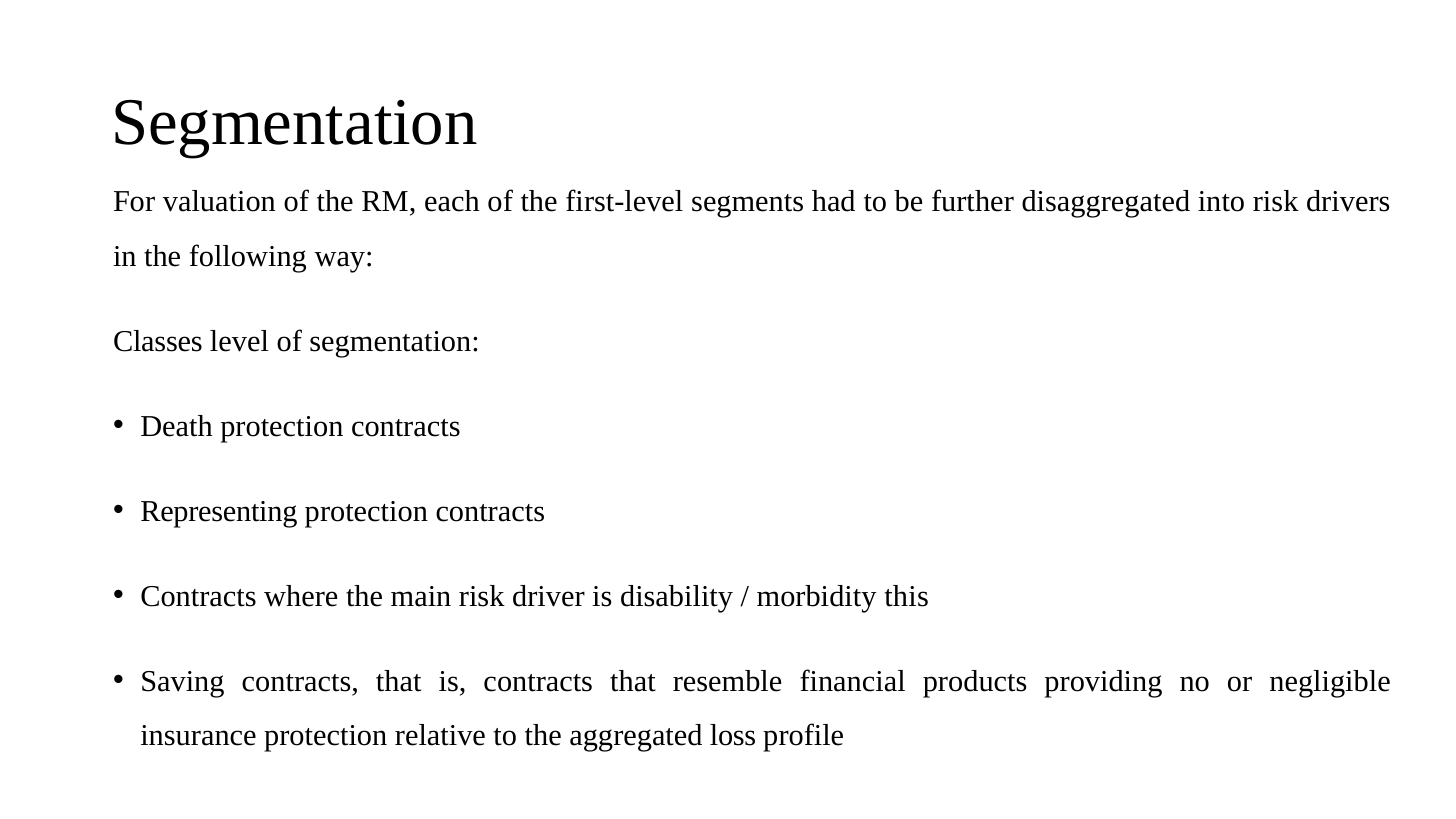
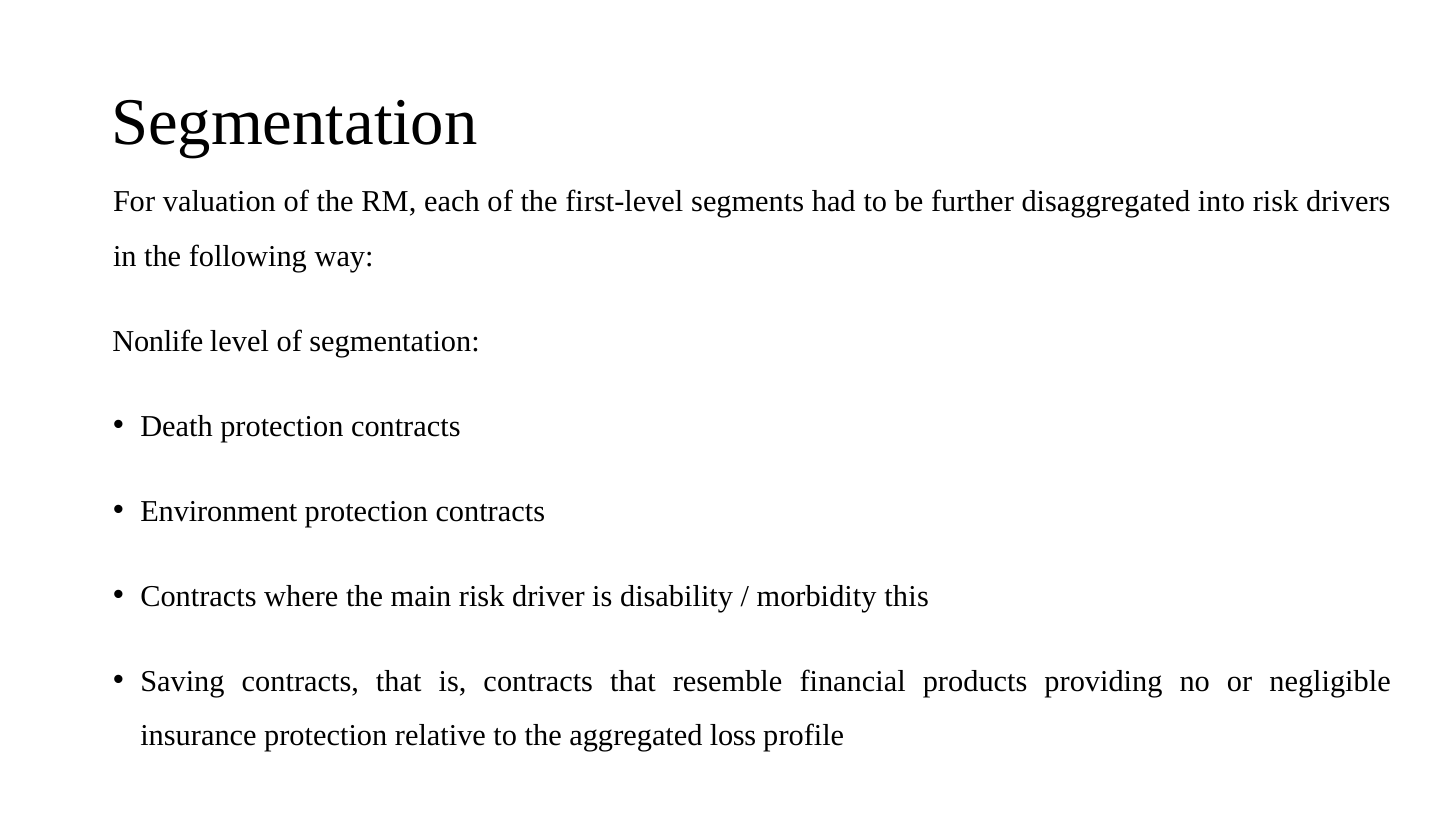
Classes: Classes -> Nonlife
Representing: Representing -> Environment
